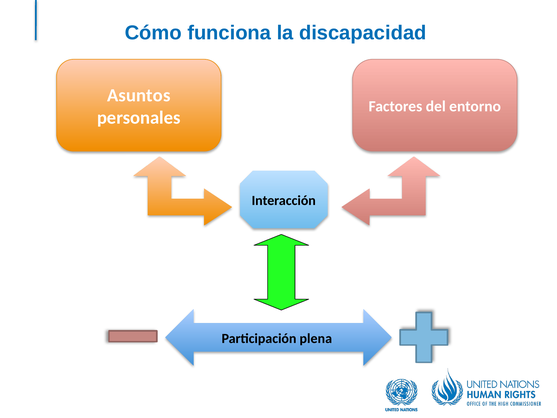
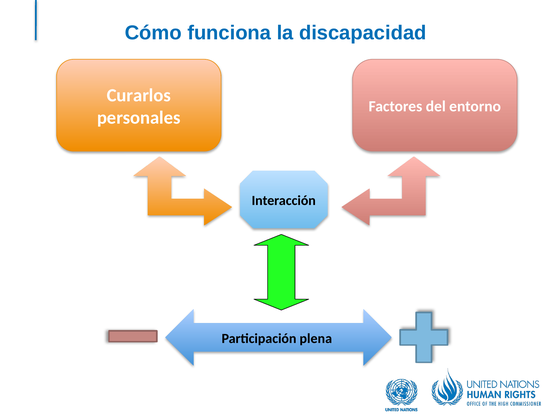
Asuntos: Asuntos -> Curarlos
